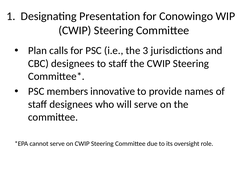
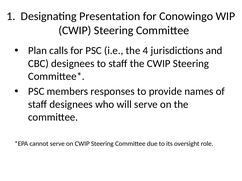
3: 3 -> 4
innovative: innovative -> responses
